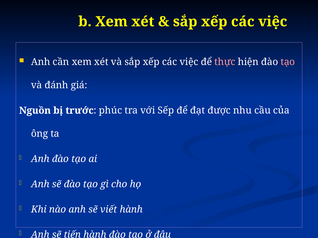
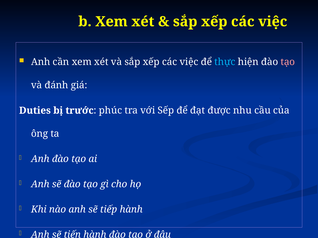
thực colour: pink -> light blue
Nguồn: Nguồn -> Duties
viết: viết -> tiếp
